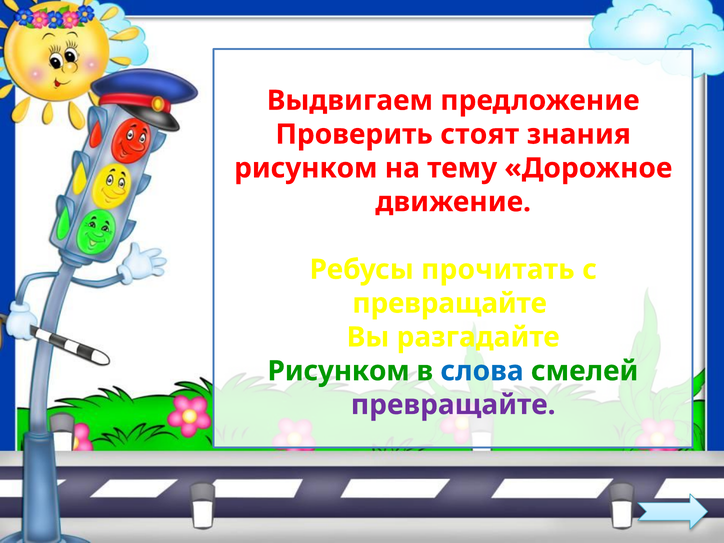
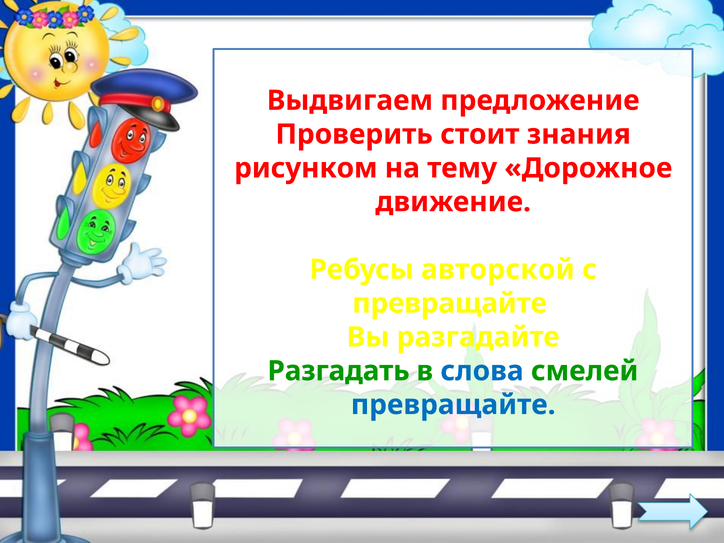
стоят: стоят -> стоит
прочитать: прочитать -> авторской
Рисунком at (339, 371): Рисунком -> Разгадать
превращайте at (453, 405) colour: purple -> blue
